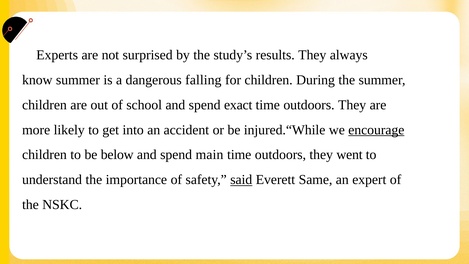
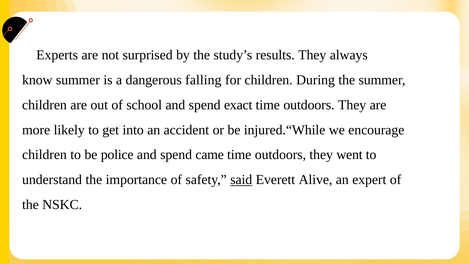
encourage underline: present -> none
below: below -> police
main: main -> came
Same: Same -> Alive
